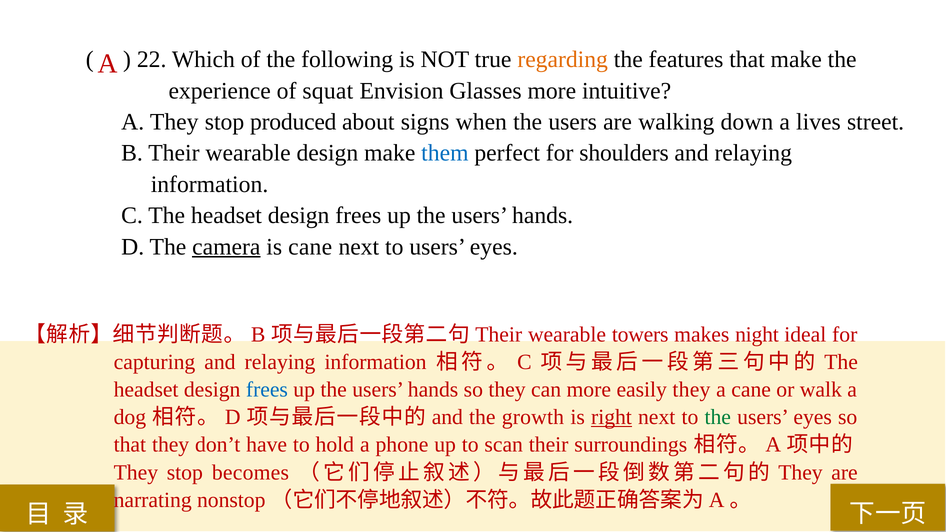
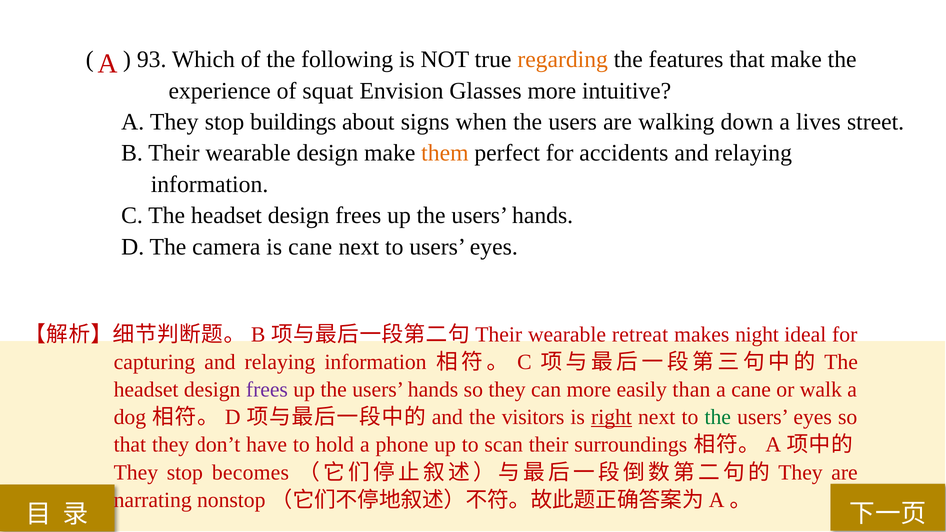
22: 22 -> 93
produced: produced -> buildings
them colour: blue -> orange
shoulders: shoulders -> accidents
camera underline: present -> none
towers: towers -> retreat
frees at (267, 390) colour: blue -> purple
easily they: they -> than
growth: growth -> visitors
